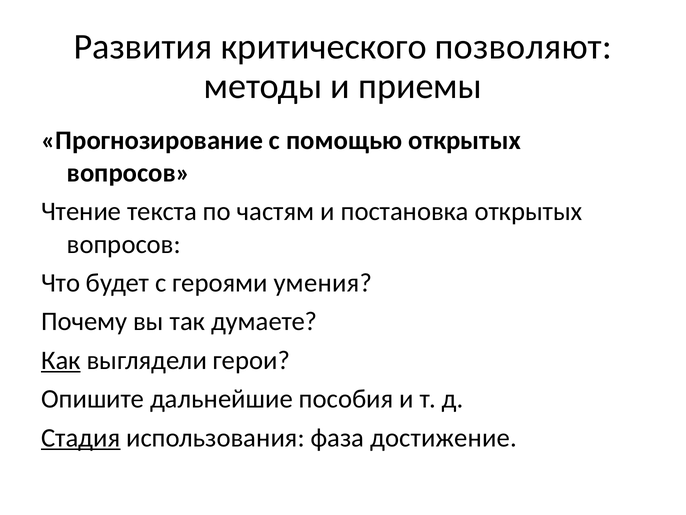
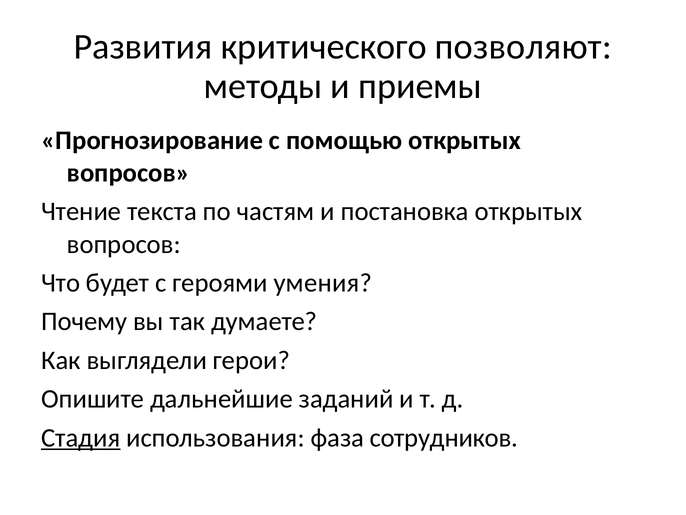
Как underline: present -> none
пособия: пособия -> заданий
достижение: достижение -> сотрудников
